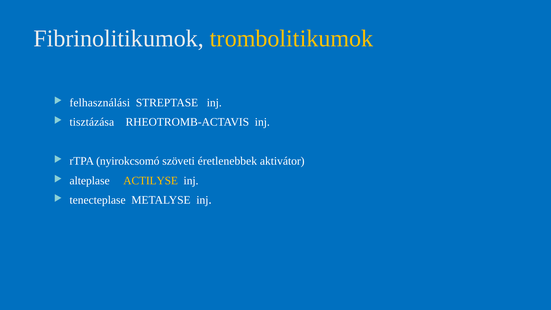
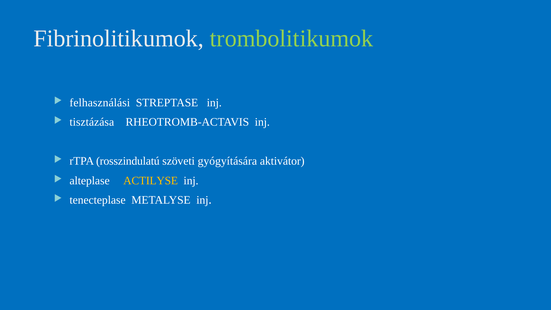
trombolitikumok colour: yellow -> light green
nyirokcsomó: nyirokcsomó -> rosszindulatú
éretlenebbek: éretlenebbek -> gyógyítására
